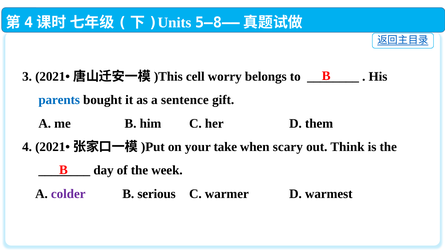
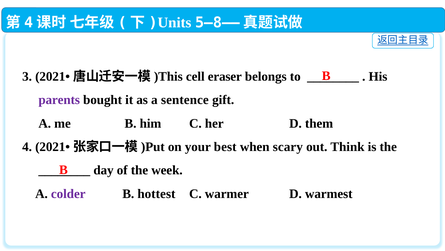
worry: worry -> eraser
parents colour: blue -> purple
take: take -> best
serious: serious -> hottest
